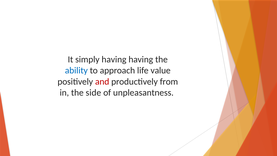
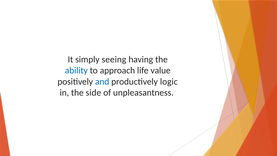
simply having: having -> seeing
and colour: red -> blue
from: from -> logic
